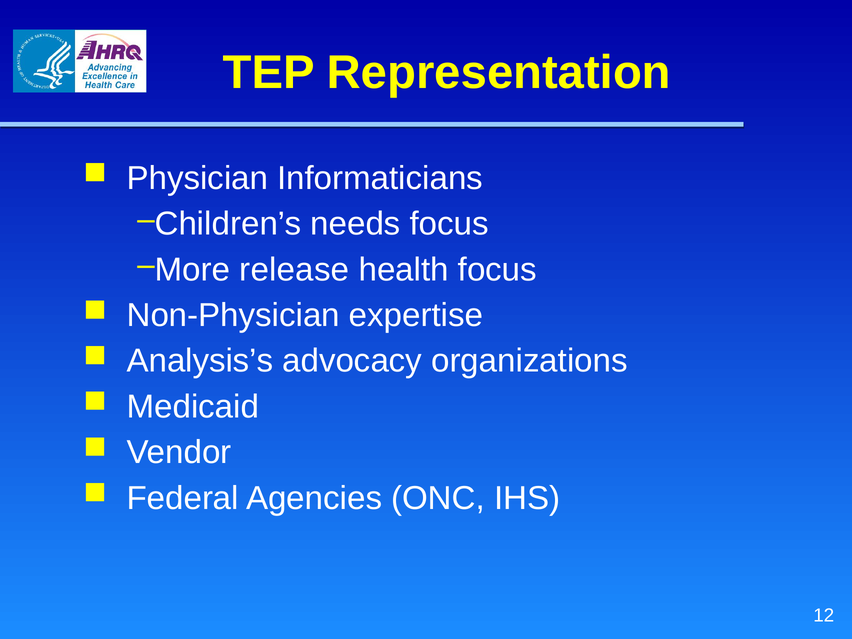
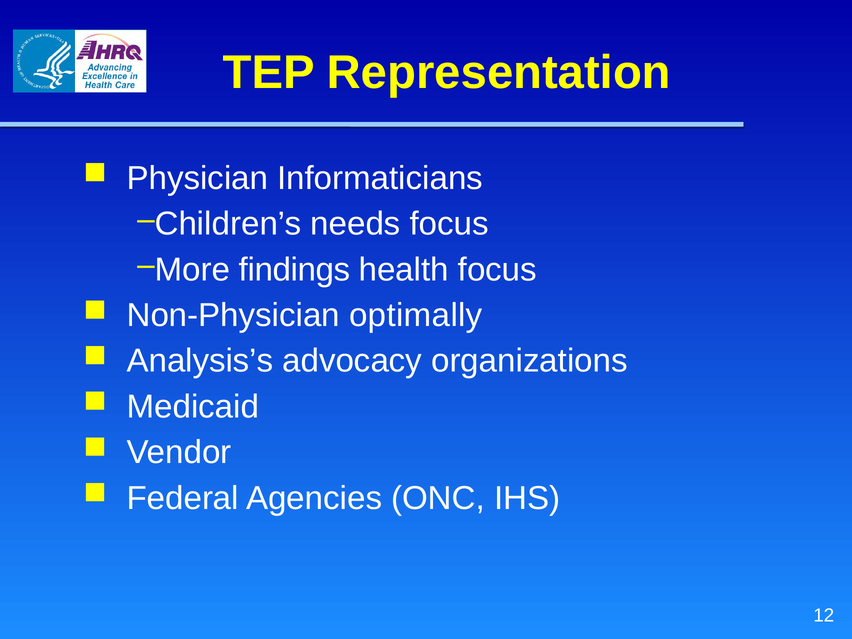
release: release -> findings
expertise: expertise -> optimally
